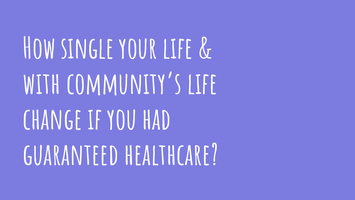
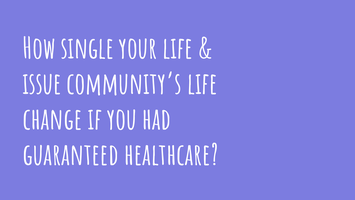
with: with -> issue
